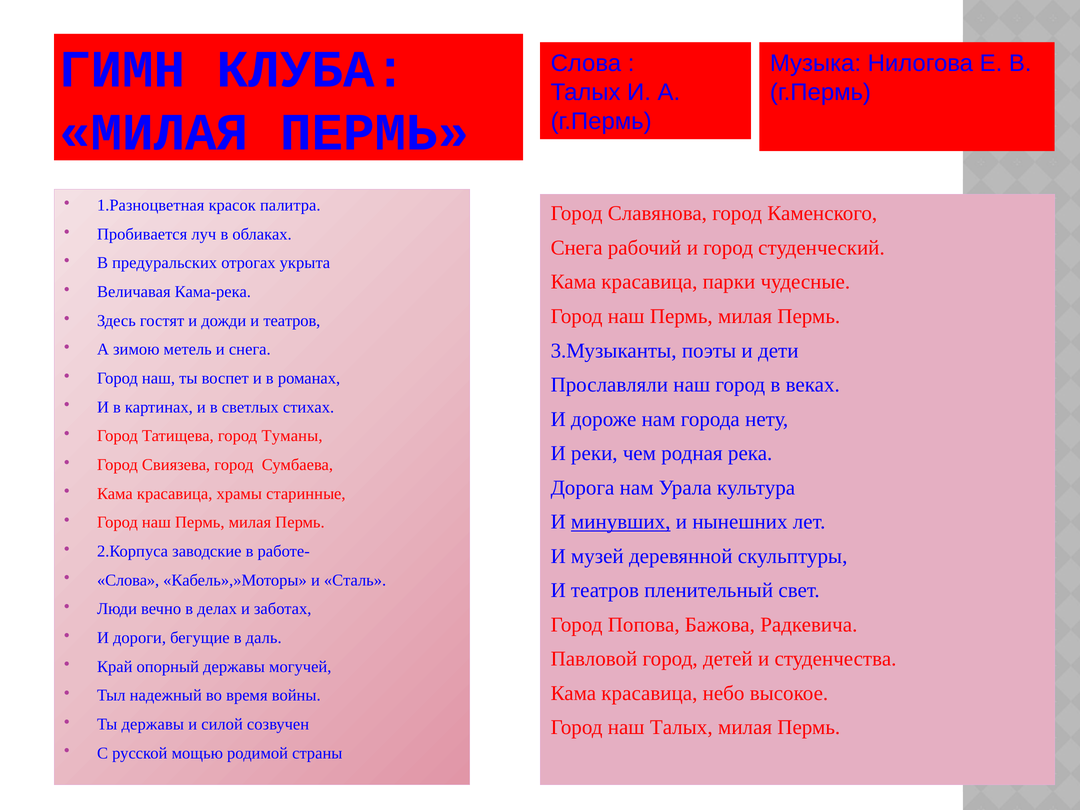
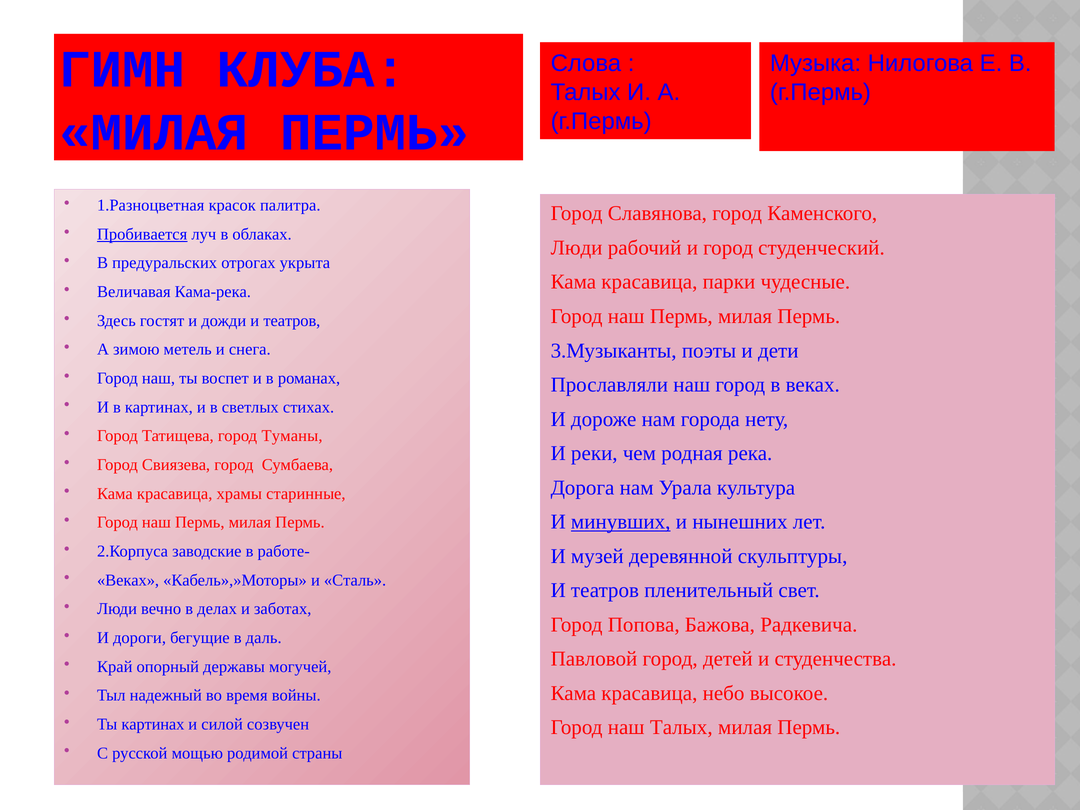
Пробивается underline: none -> present
Снега at (577, 248): Снега -> Люди
Слова at (128, 580): Слова -> Веках
Ты державы: державы -> картинах
